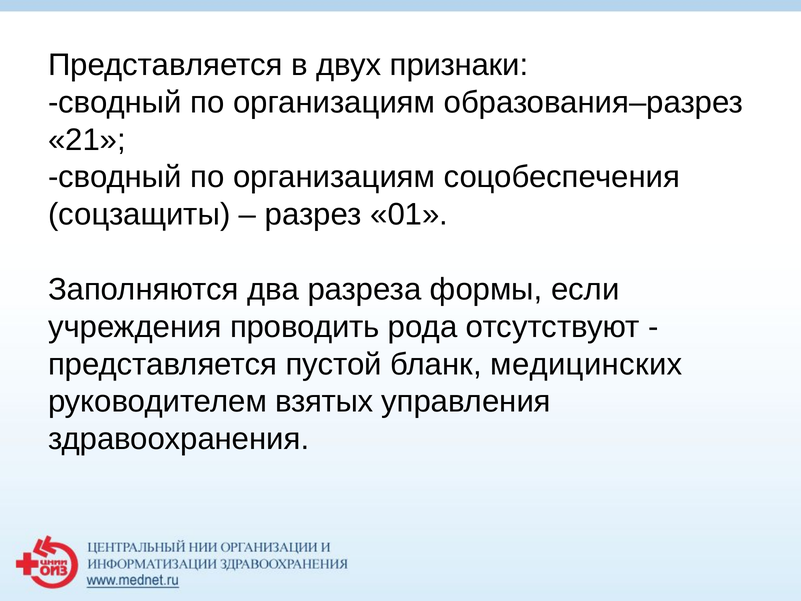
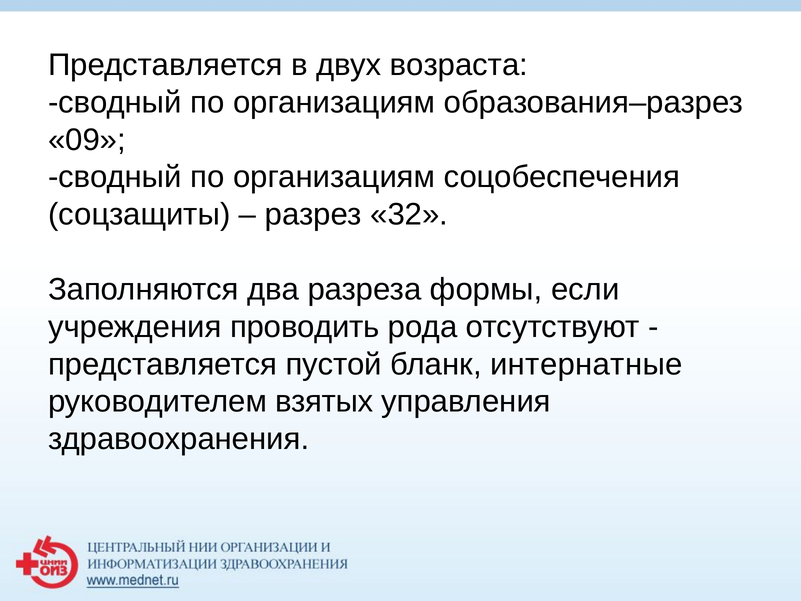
признаки: признаки -> возраста
21: 21 -> 09
01: 01 -> 32
медицинских: медицинских -> интернатные
